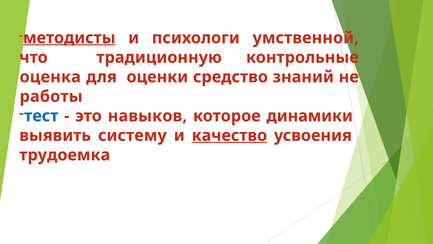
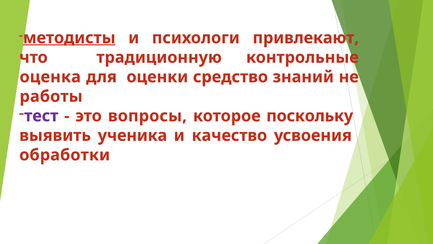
умственной: умственной -> привлекают
тест colour: blue -> purple
навыков: навыков -> вопросы
динамики: динамики -> поскольку
систему: систему -> ученика
качество underline: present -> none
трудоемка: трудоемка -> обработки
